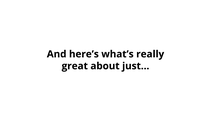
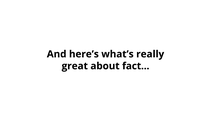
just: just -> fact
